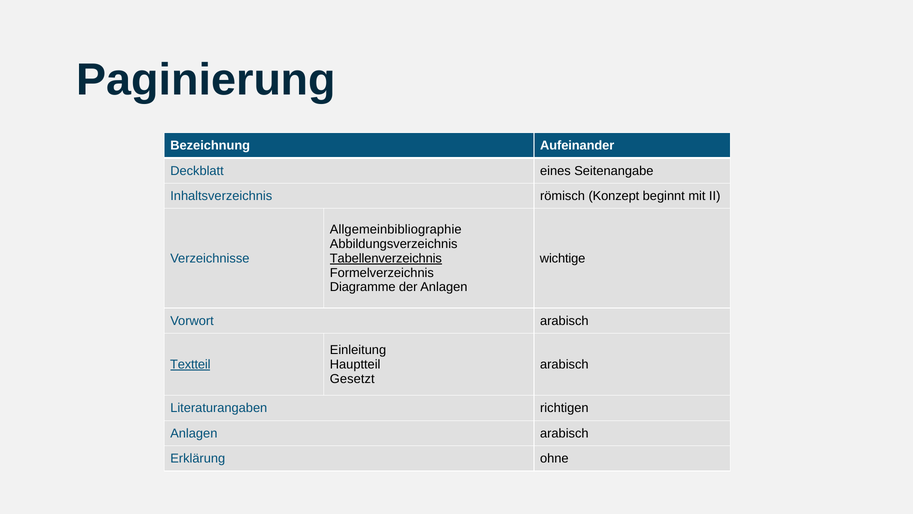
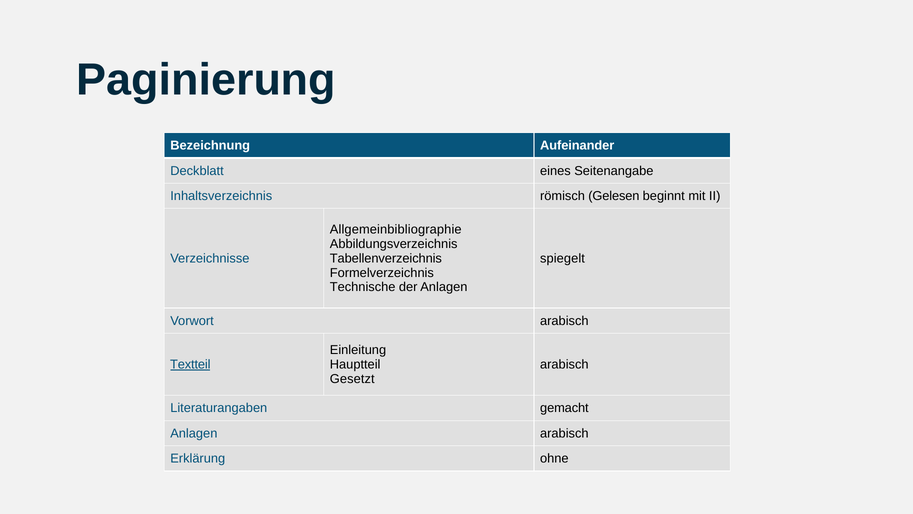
Konzept: Konzept -> Gelesen
Tabellenverzeichnis underline: present -> none
wichtige: wichtige -> spiegelt
Diagramme: Diagramme -> Technische
richtigen: richtigen -> gemacht
